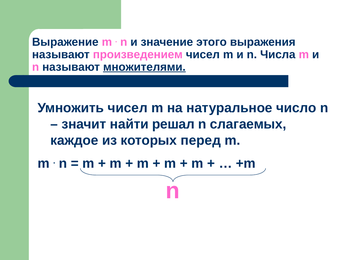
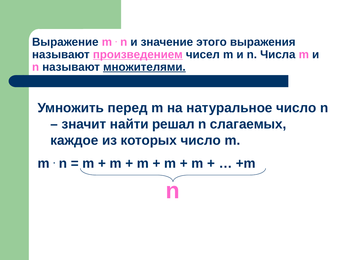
произведением underline: none -> present
Умножить чисел: чисел -> перед
которых перед: перед -> число
